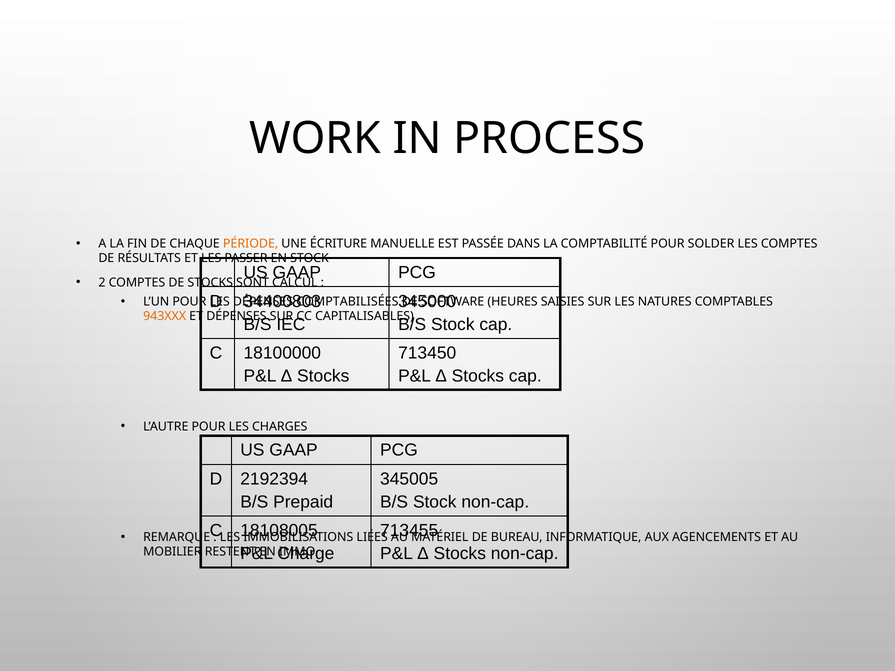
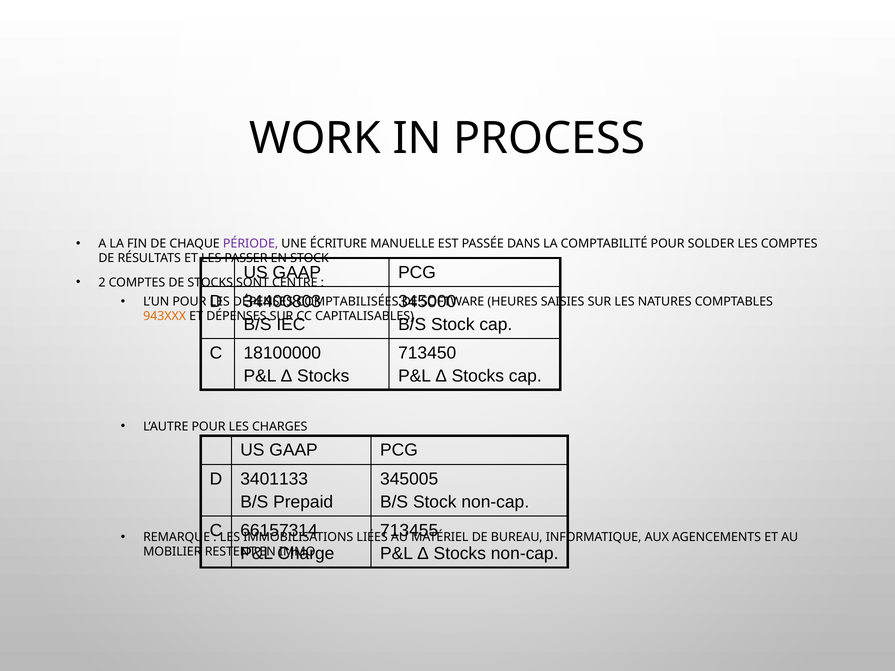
PÉRIODE colour: orange -> purple
CALCUL: CALCUL -> CENTRE
2192394: 2192394 -> 3401133
18108005: 18108005 -> 66157314
